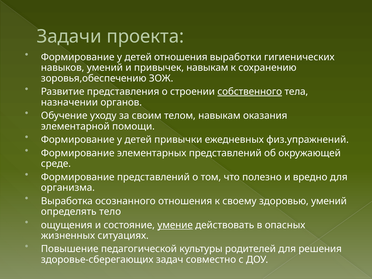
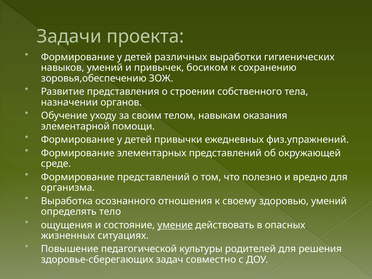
детей отношения: отношения -> различных
привычек навыкам: навыкам -> босиком
собственного underline: present -> none
